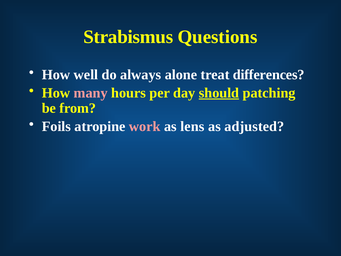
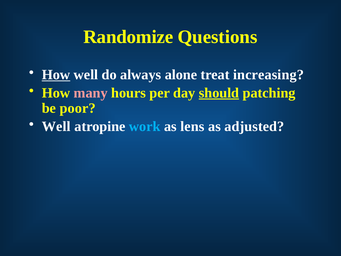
Strabismus: Strabismus -> Randomize
How at (56, 75) underline: none -> present
differences: differences -> increasing
from: from -> poor
Foils at (56, 126): Foils -> Well
work colour: pink -> light blue
